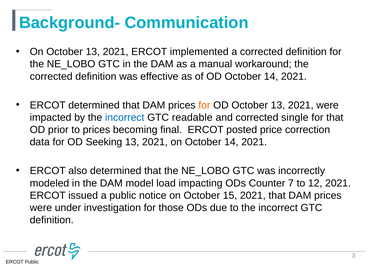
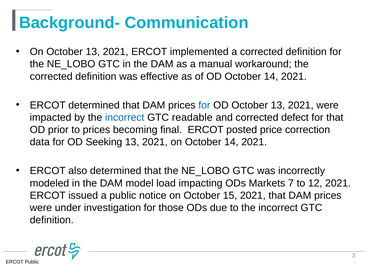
for at (204, 105) colour: orange -> blue
single: single -> defect
Counter: Counter -> Markets
